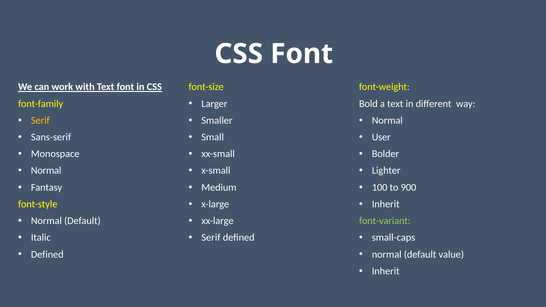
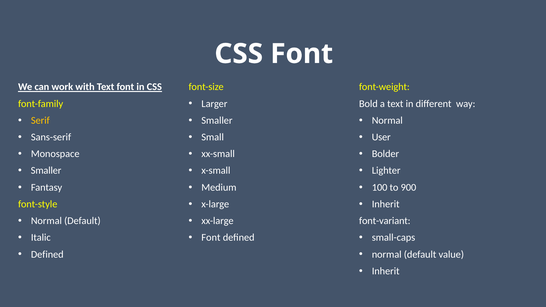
Normal at (46, 171): Normal -> Smaller
font-variant colour: light green -> white
Serif at (211, 238): Serif -> Font
